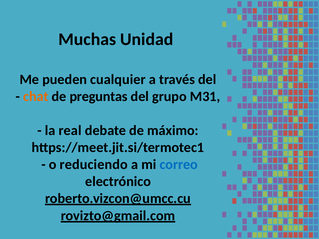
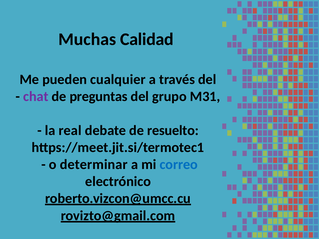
Unidad: Unidad -> Calidad
chat colour: orange -> purple
máximo: máximo -> resuelto
reduciendo: reduciendo -> determinar
